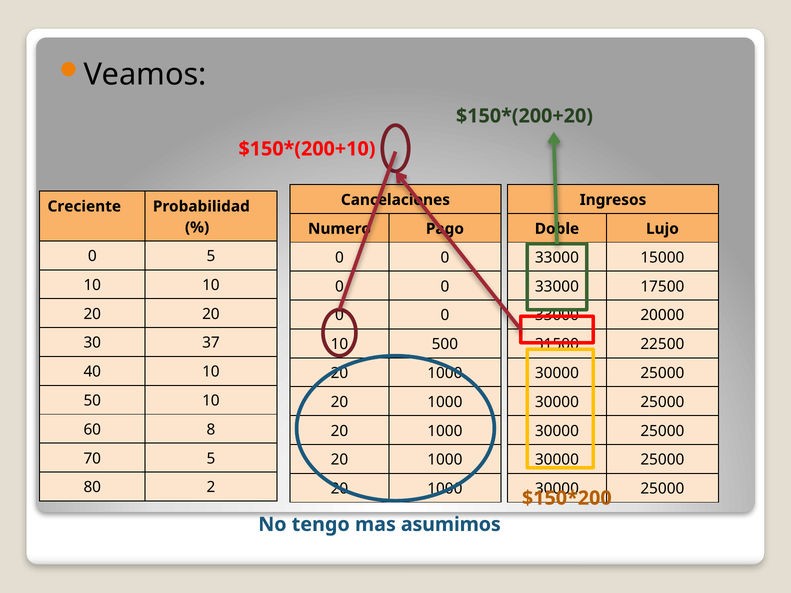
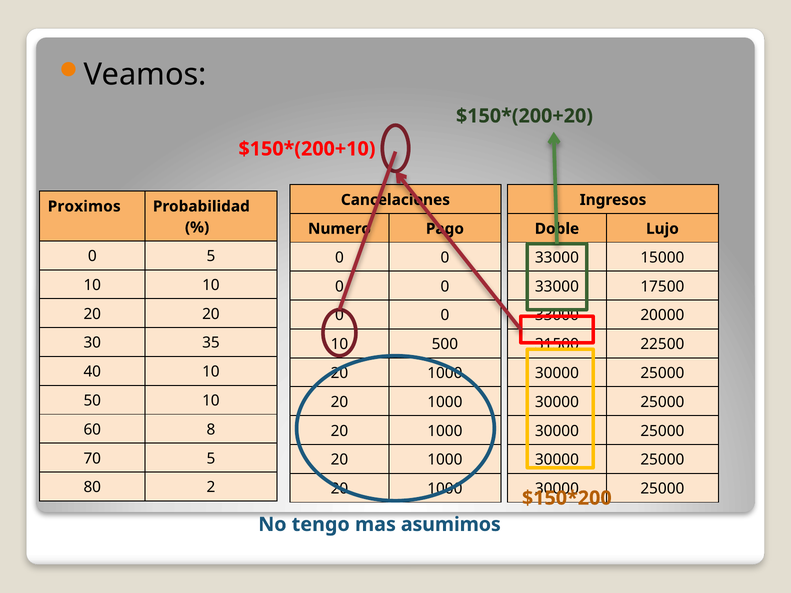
Creciente: Creciente -> Proximos
37: 37 -> 35
